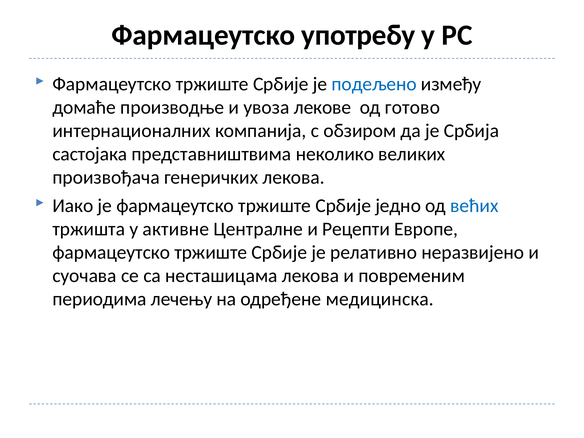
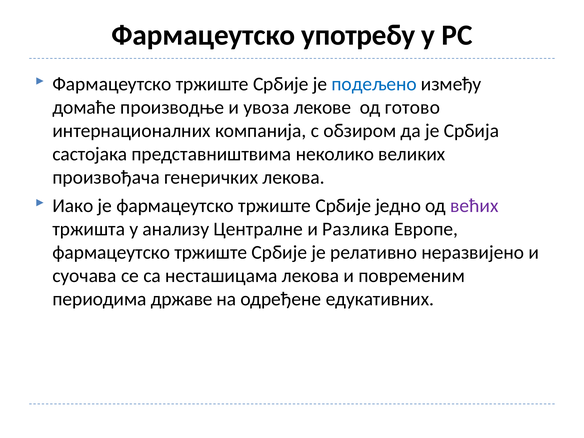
већих colour: blue -> purple
активне: активне -> анализу
Рецепти: Рецепти -> Разлика
лечeњу: лечeњу -> државе
медицинска: медицинска -> едукативних
